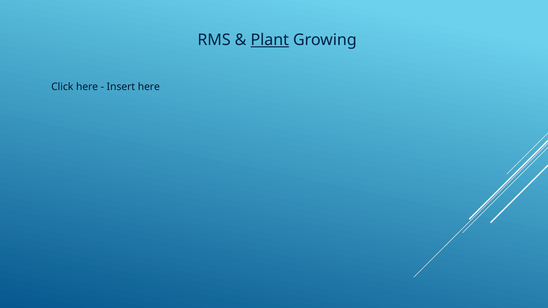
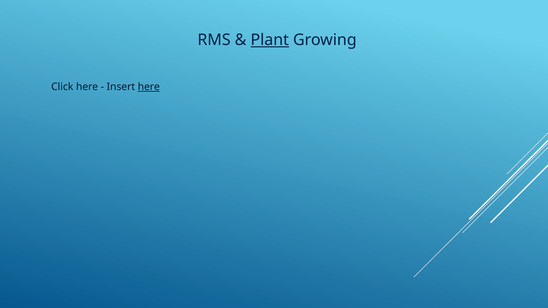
here at (149, 87) underline: none -> present
